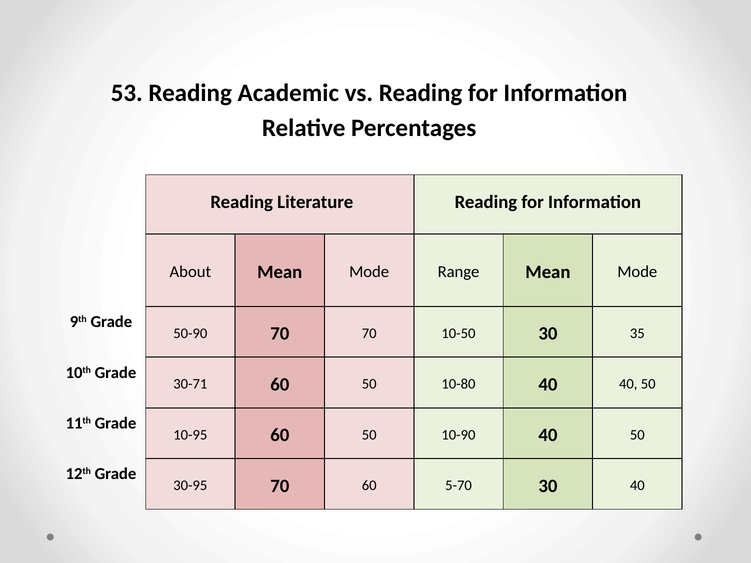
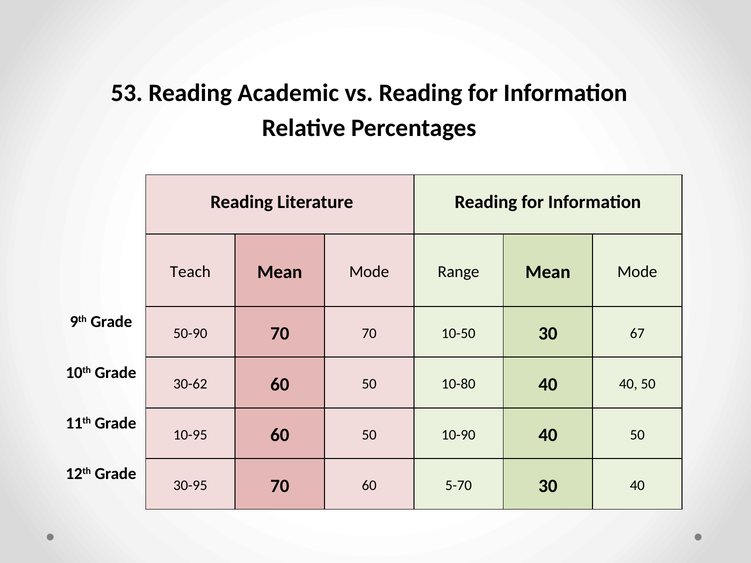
About: About -> Teach
35: 35 -> 67
30-71: 30-71 -> 30-62
